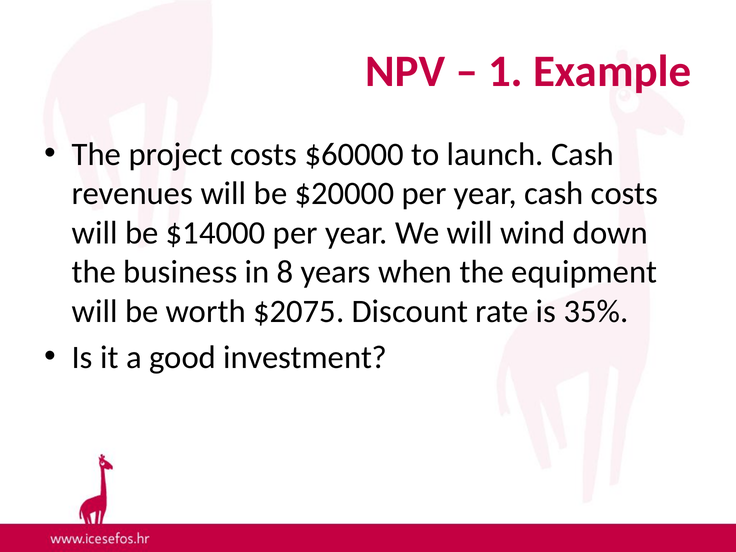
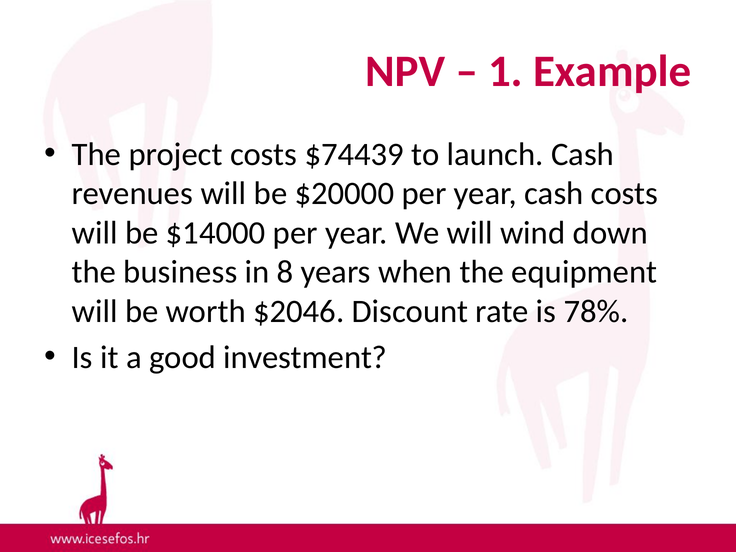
$60000: $60000 -> $74439
$2075: $2075 -> $2046
35%: 35% -> 78%
